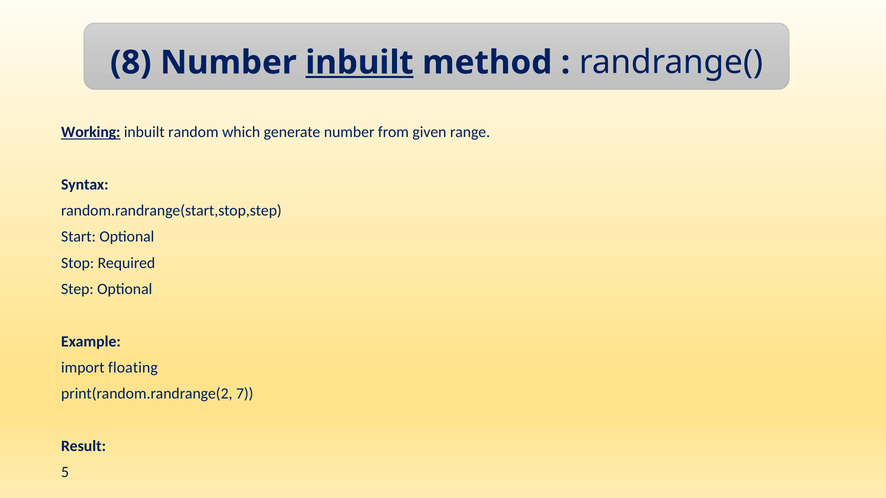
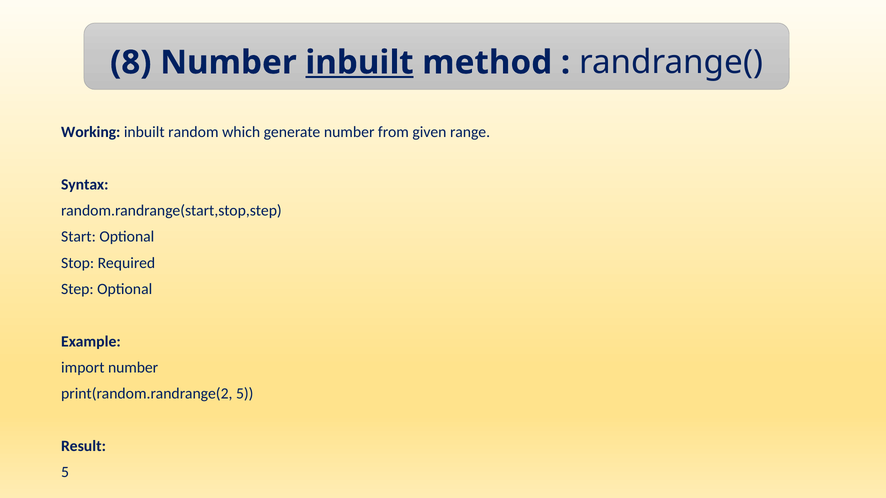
Working underline: present -> none
import floating: floating -> number
print(random.randrange(2 7: 7 -> 5
